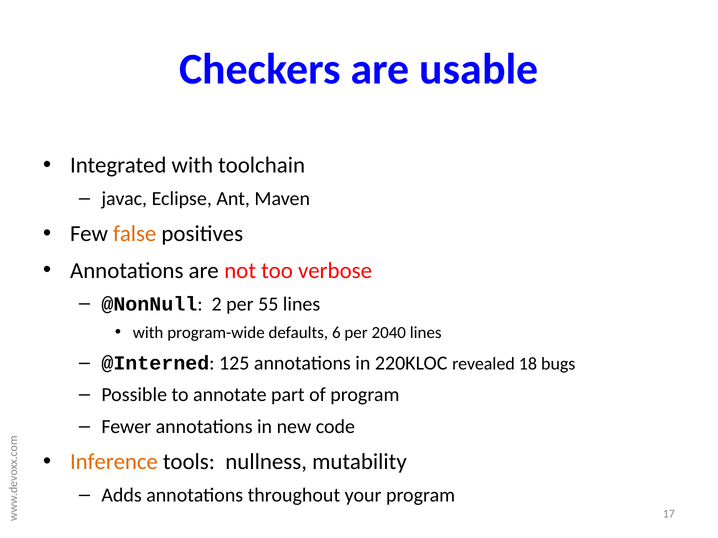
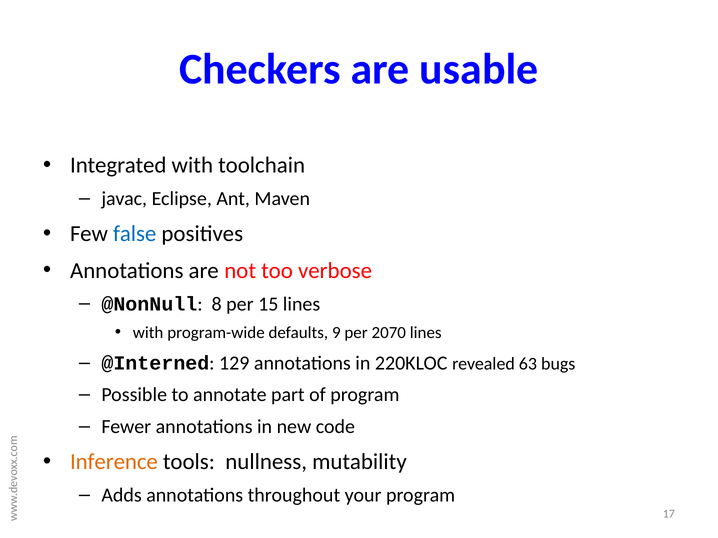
false colour: orange -> blue
2: 2 -> 8
55: 55 -> 15
6: 6 -> 9
2040: 2040 -> 2070
125: 125 -> 129
18: 18 -> 63
